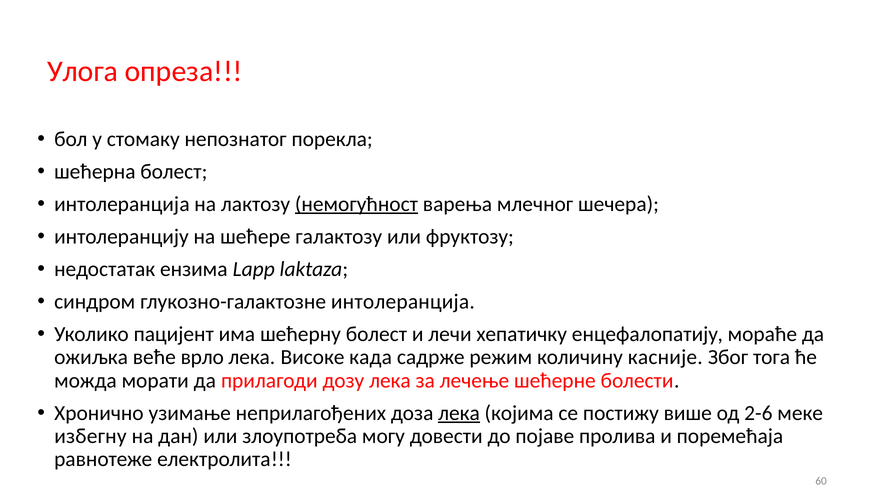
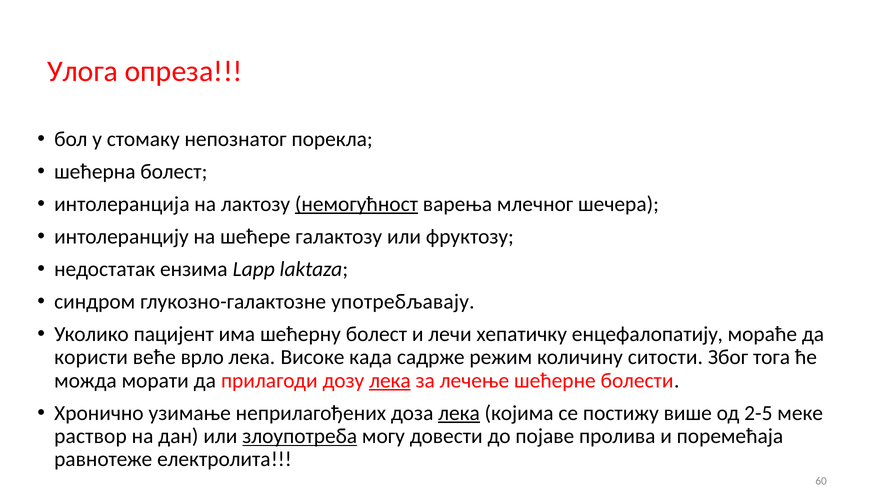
глукозно-галактозне интолеранцијa: интолеранцијa -> употребљавају
ожиљка: ожиљка -> користи
касније: касније -> ситости
лека at (390, 380) underline: none -> present
2-6: 2-6 -> 2-5
избегну: избегну -> раствор
злоупотреба underline: none -> present
